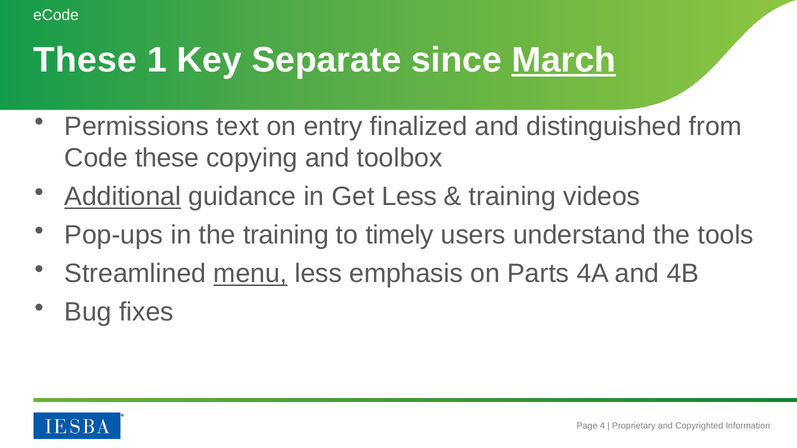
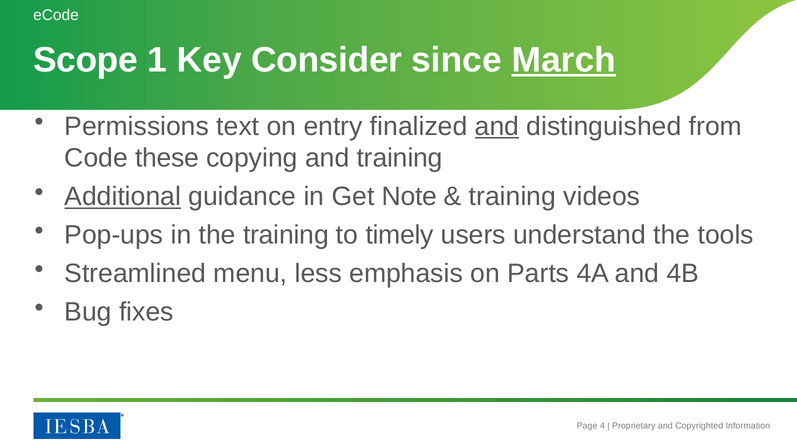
These at (85, 60): These -> Scope
Separate: Separate -> Consider
and at (497, 126) underline: none -> present
and toolbox: toolbox -> training
Get Less: Less -> Note
menu underline: present -> none
